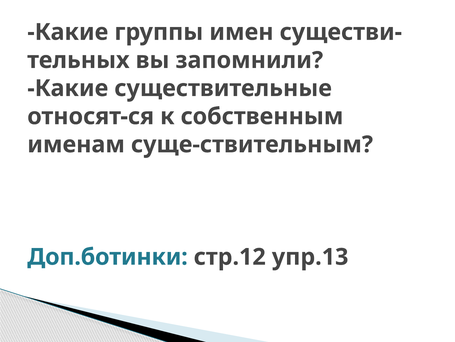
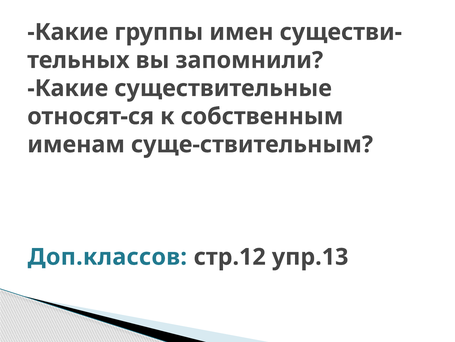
Доп.ботинки: Доп.ботинки -> Доп.классов
